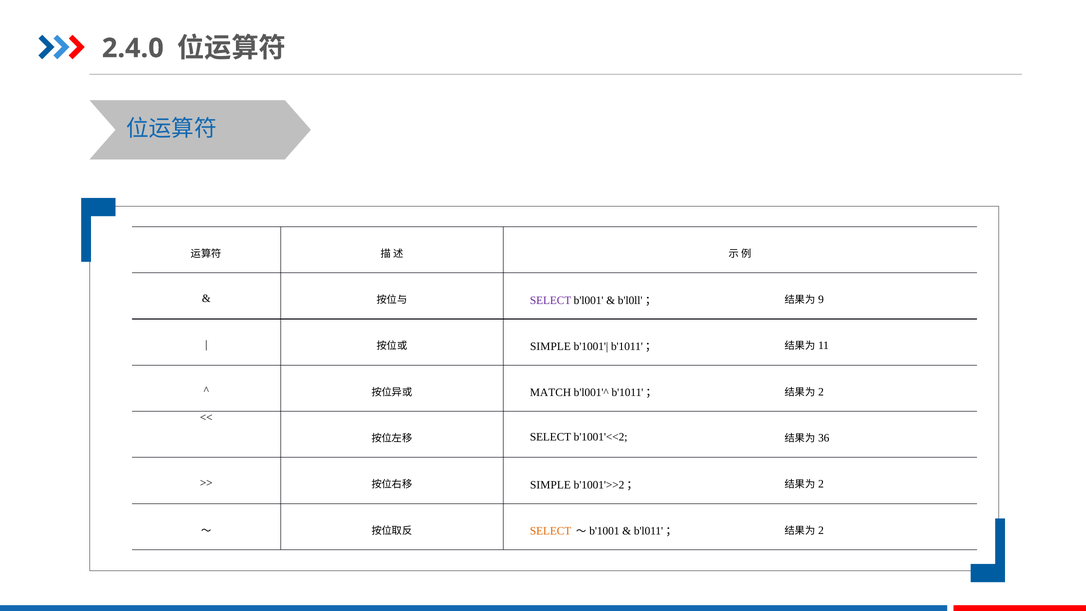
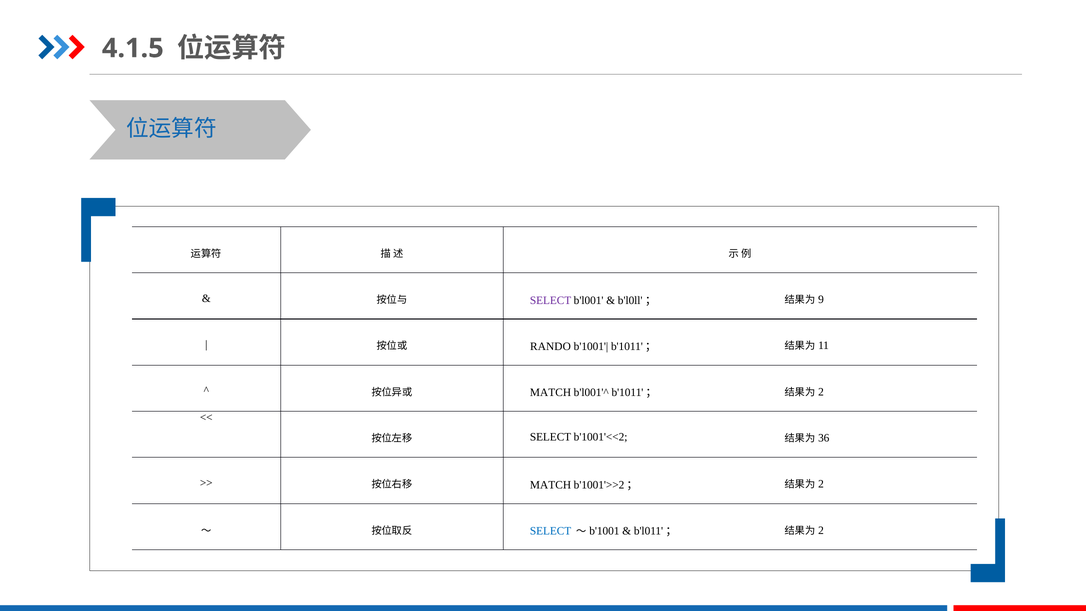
2.4.0: 2.4.0 -> 4.1.5
SIMPLE at (550, 347): SIMPLE -> RANDO
SIMPLE at (550, 485): SIMPLE -> MATCH
SELECT at (551, 531) colour: orange -> blue
